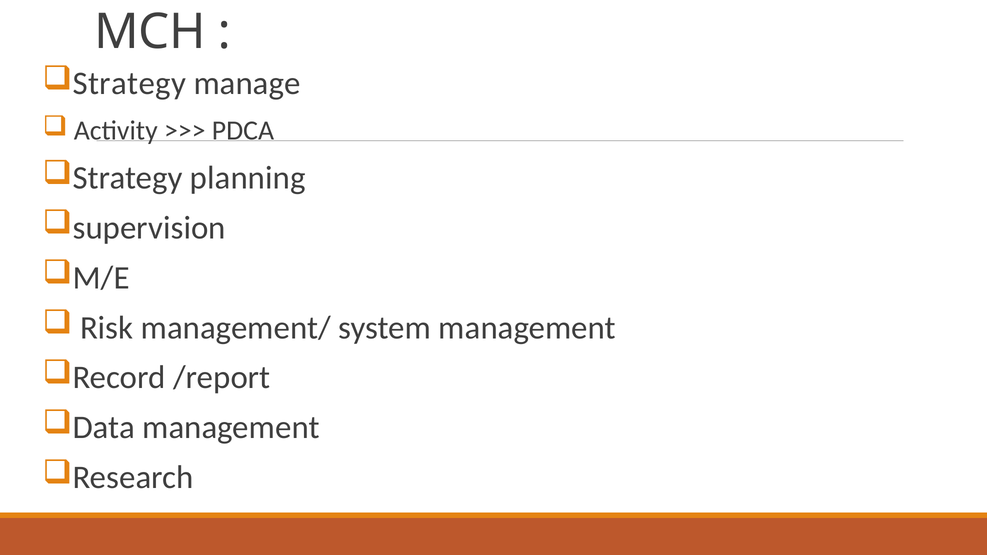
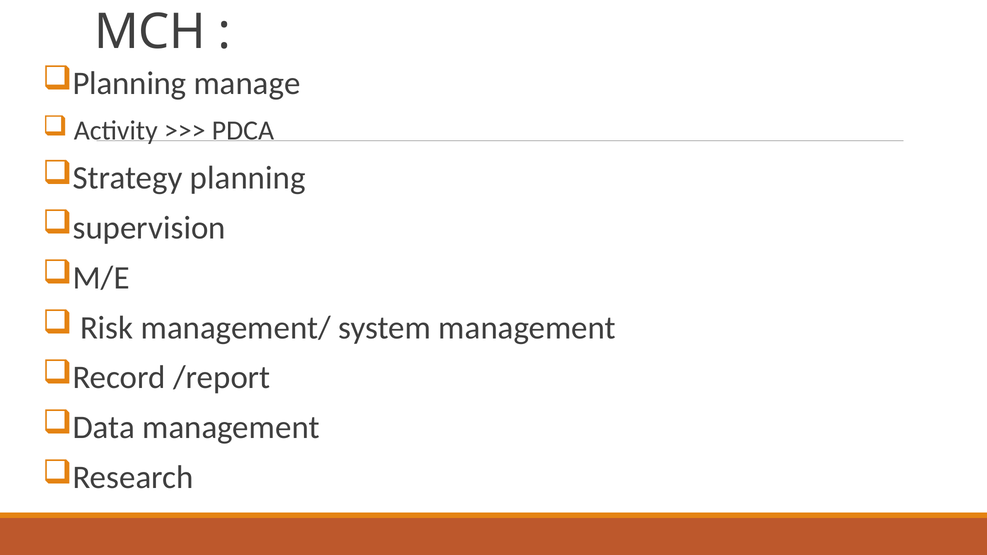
Strategy at (129, 84): Strategy -> Planning
